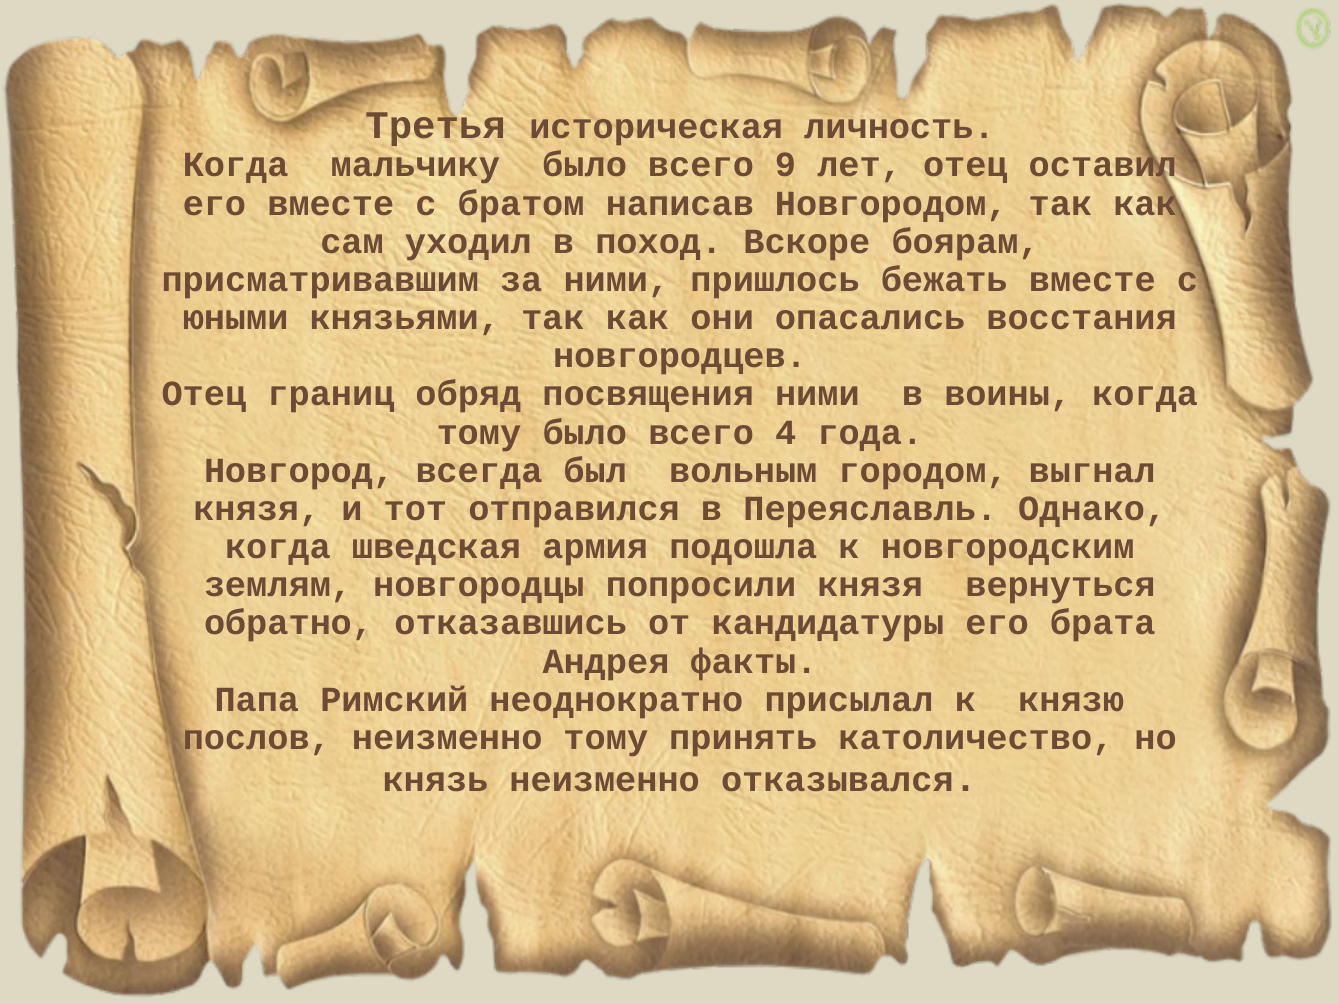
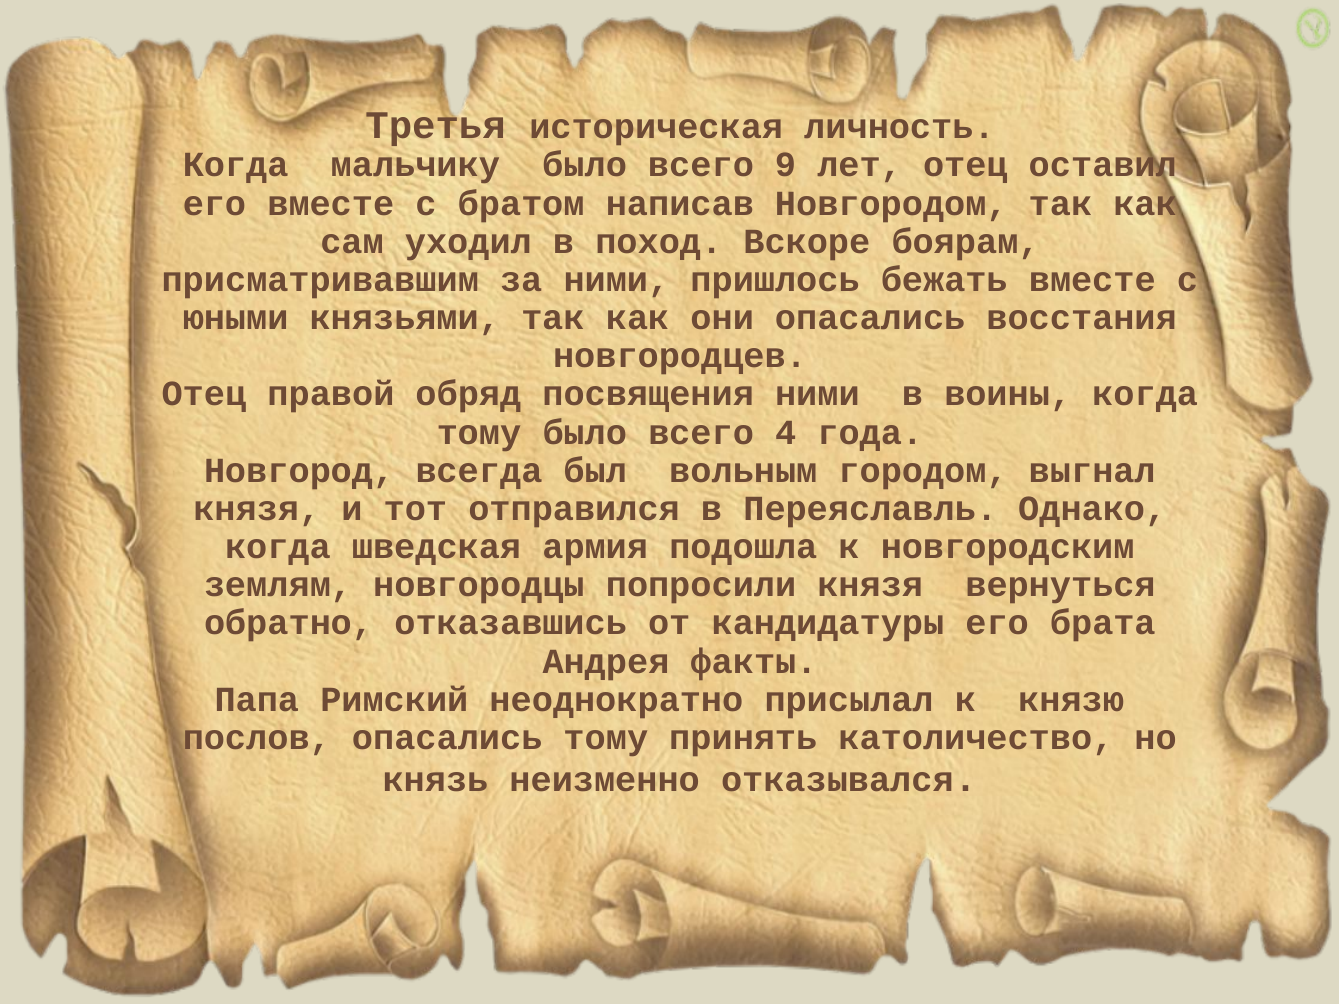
границ: границ -> правой
послов неизменно: неизменно -> опасались
